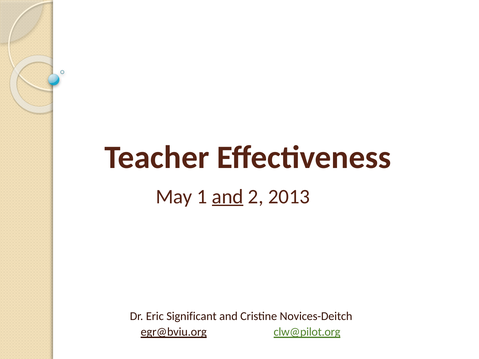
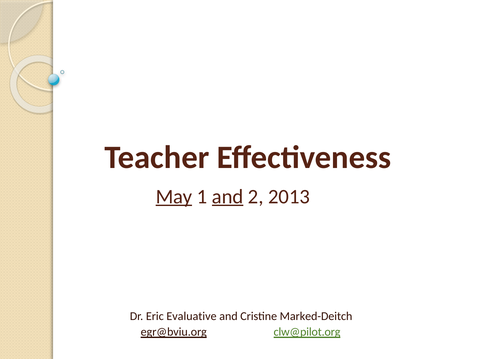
May underline: none -> present
Significant: Significant -> Evaluative
Novices-Deitch: Novices-Deitch -> Marked-Deitch
